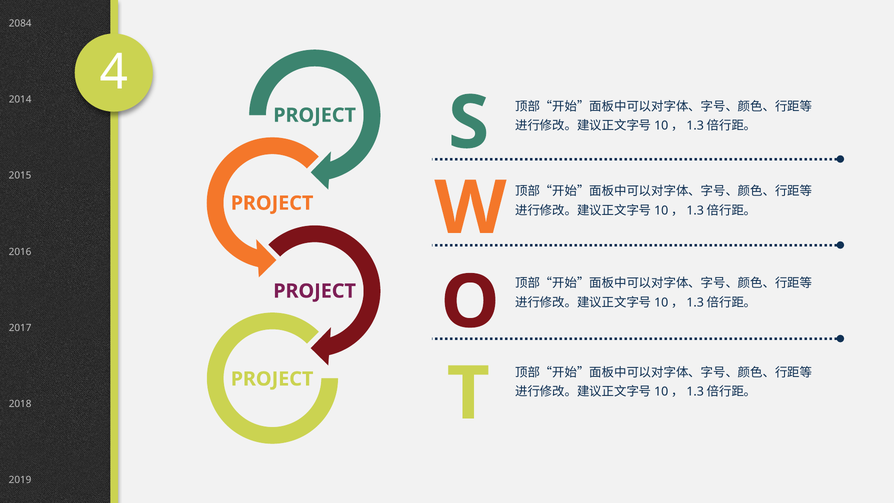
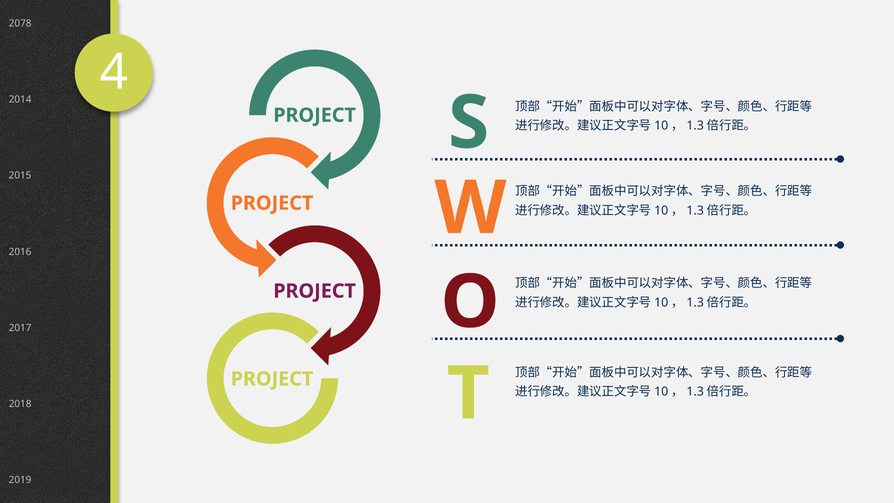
2084: 2084 -> 2078
